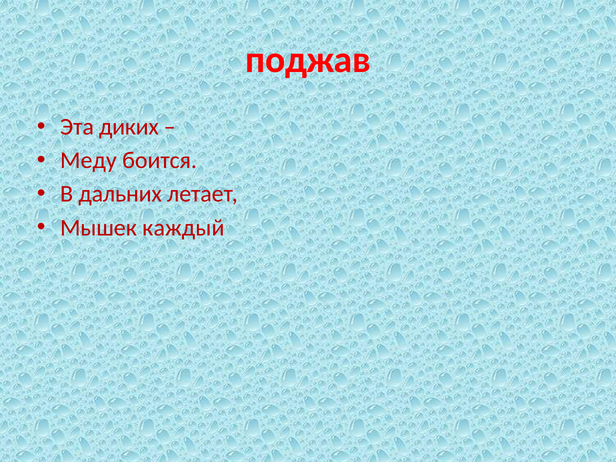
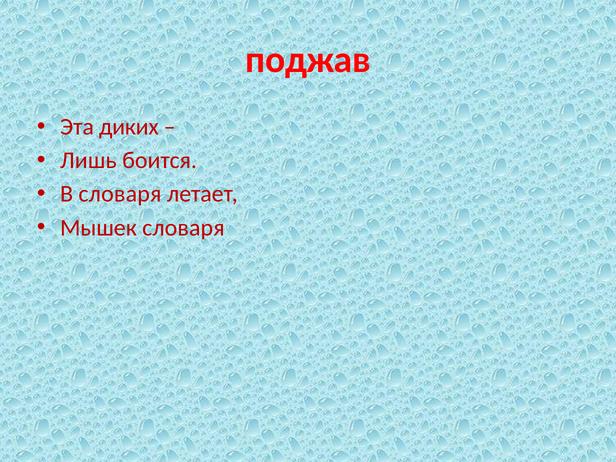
Меду: Меду -> Лишь
В дальних: дальних -> словаря
Мышек каждый: каждый -> словаря
